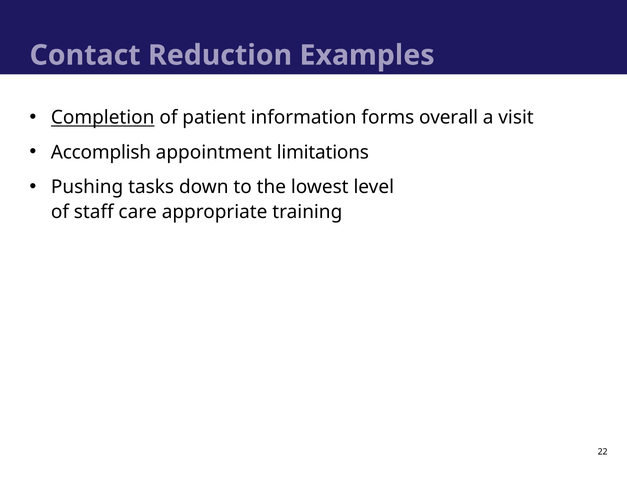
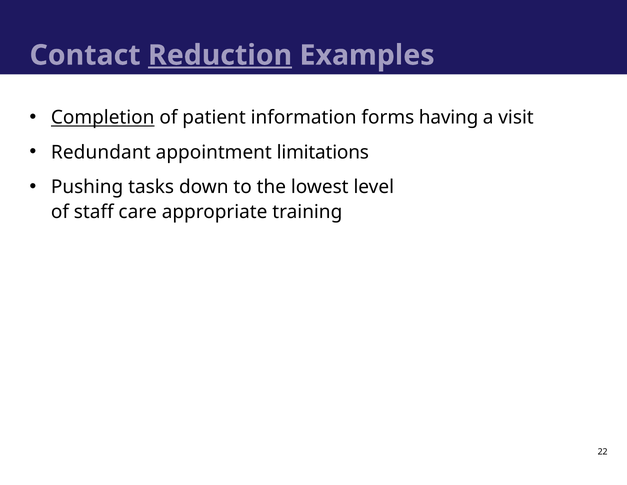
Reduction underline: none -> present
overall: overall -> having
Accomplish: Accomplish -> Redundant
